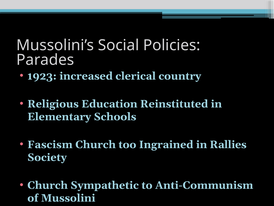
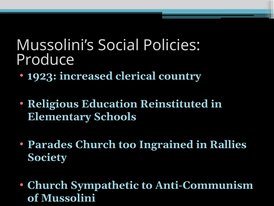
Parades: Parades -> Produce
Fascism: Fascism -> Parades
